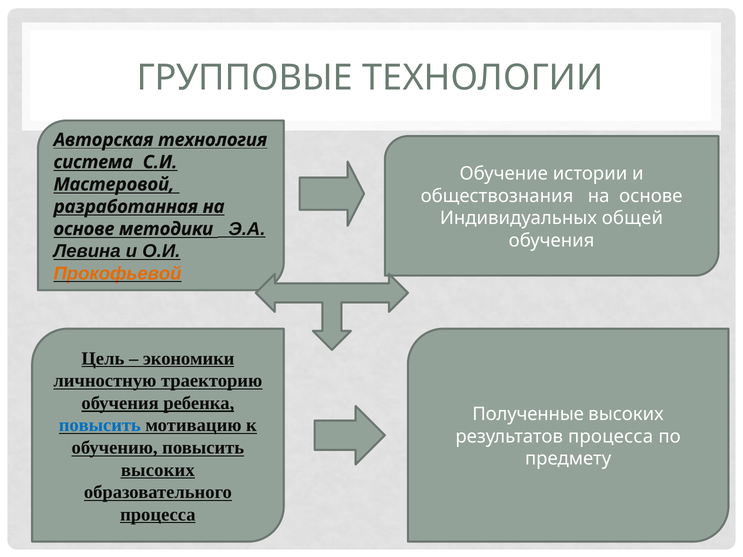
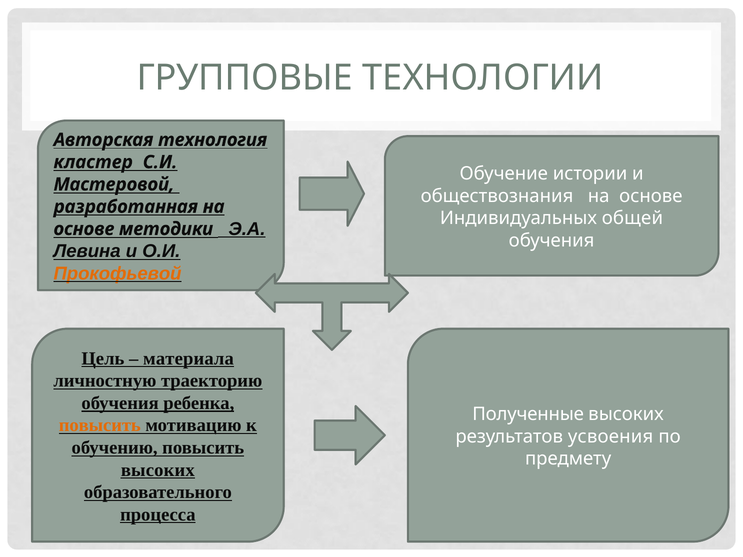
система: система -> кластер
экономики: экономики -> материала
повысить at (100, 426) colour: blue -> orange
результатов процесса: процесса -> усвоения
